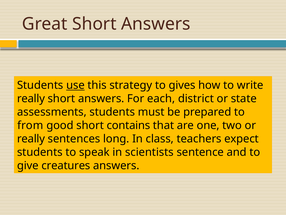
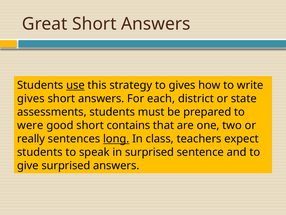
really at (31, 98): really -> gives
from: from -> were
long underline: none -> present
in scientists: scientists -> surprised
give creatures: creatures -> surprised
